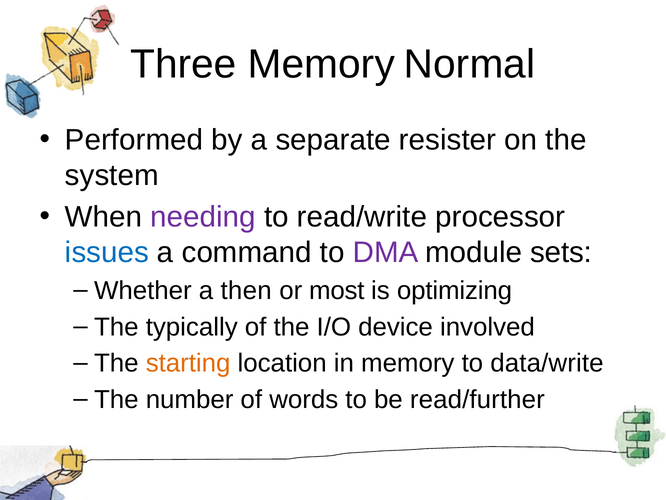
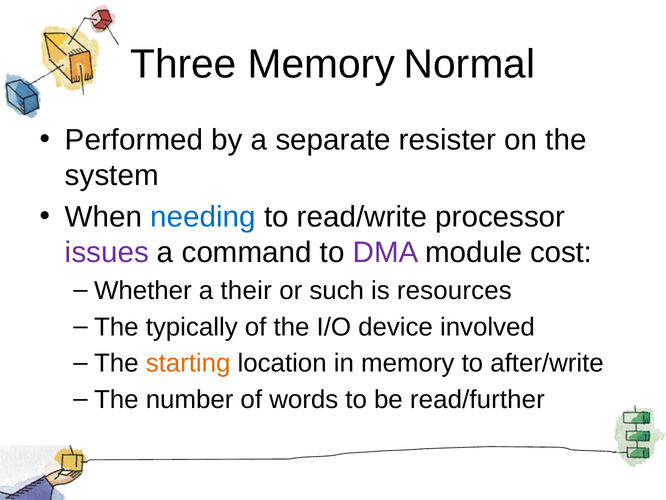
needing colour: purple -> blue
issues colour: blue -> purple
sets: sets -> cost
then: then -> their
most: most -> such
optimizing: optimizing -> resources
data/write: data/write -> after/write
